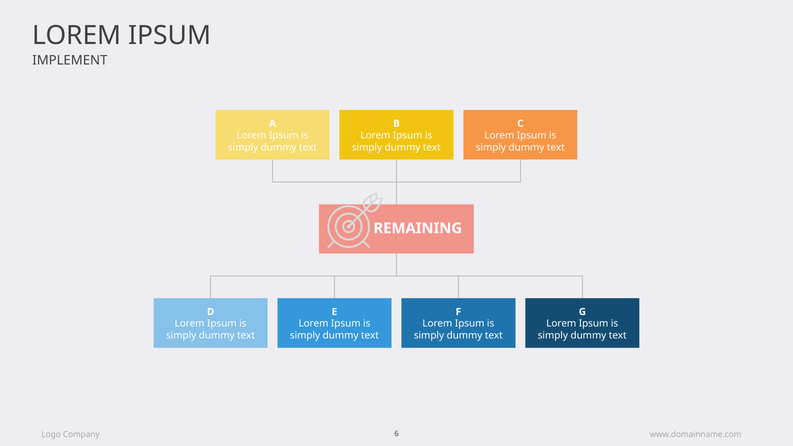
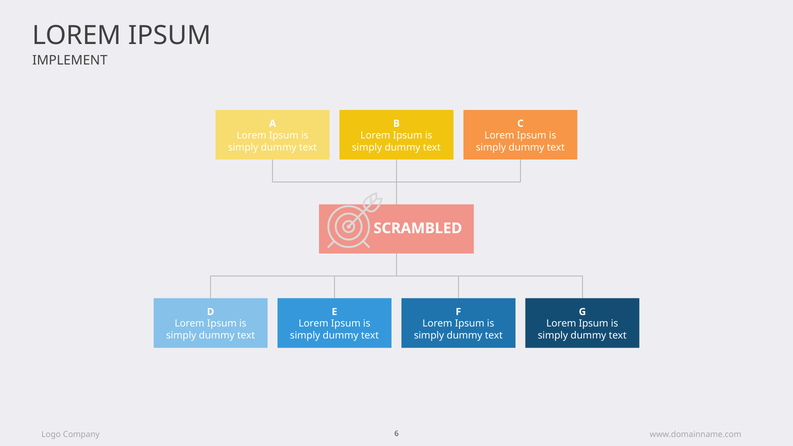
REMAINING: REMAINING -> SCRAMBLED
